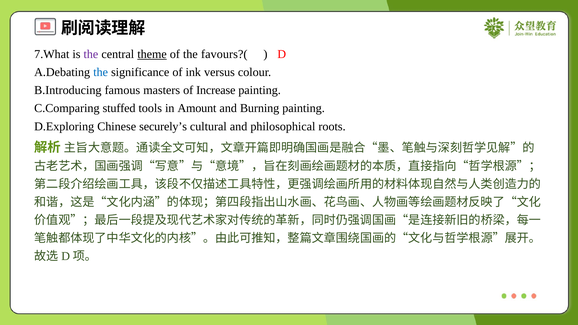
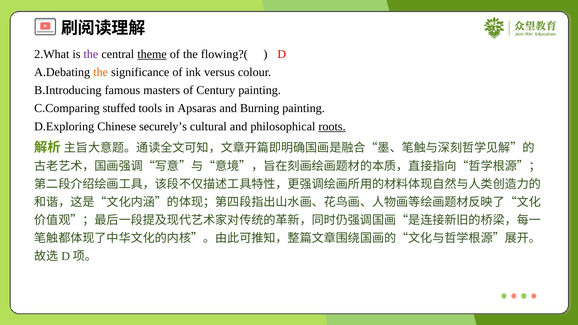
7.What: 7.What -> 2.What
favours?(: favours?( -> flowing?(
the at (101, 72) colour: blue -> orange
Increase: Increase -> Century
Amount: Amount -> Apsaras
roots underline: none -> present
